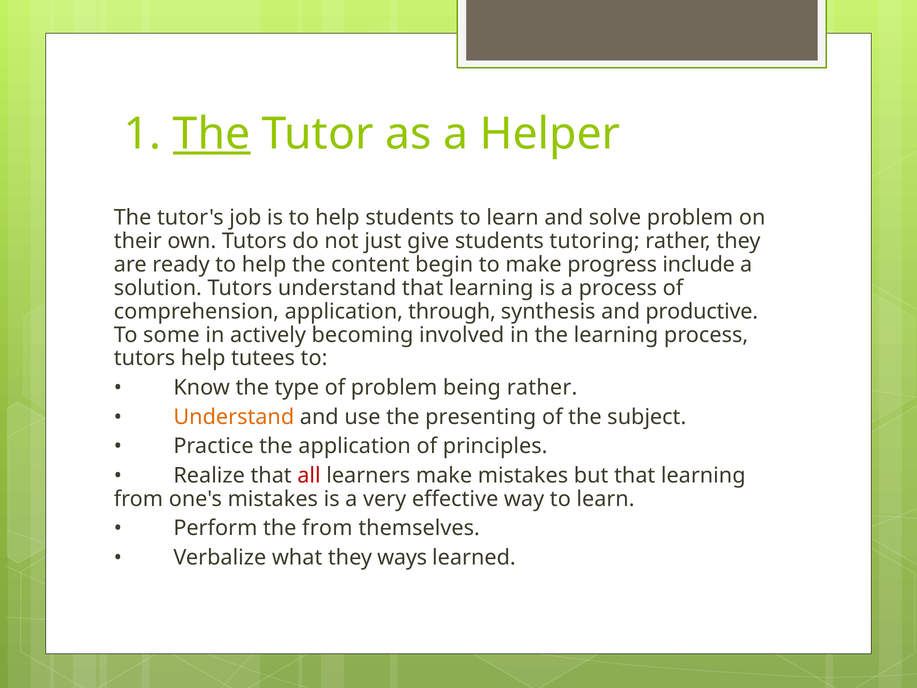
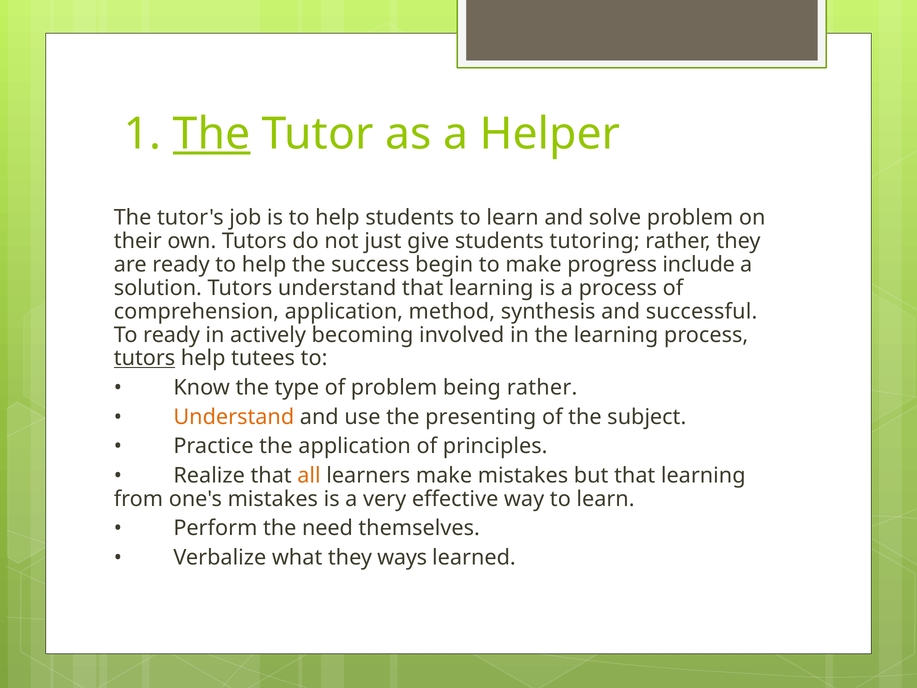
content: content -> success
through: through -> method
productive: productive -> successful
To some: some -> ready
tutors at (145, 358) underline: none -> present
all colour: red -> orange
the from: from -> need
